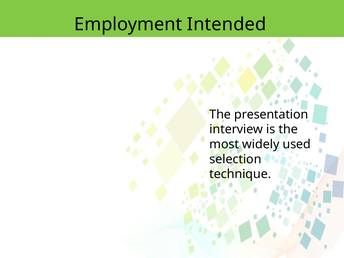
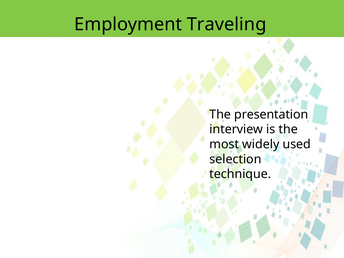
Intended: Intended -> Traveling
